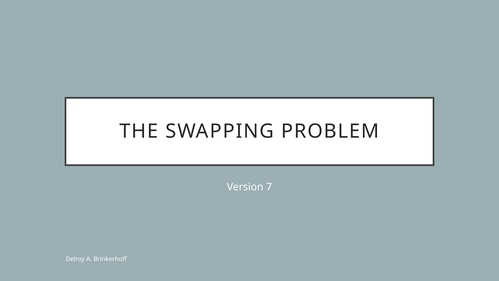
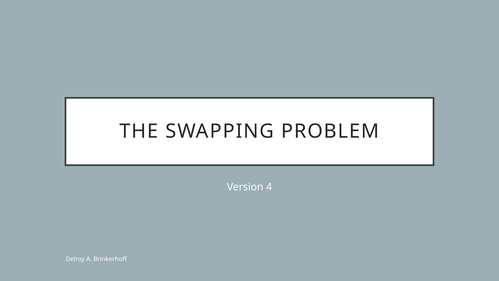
7: 7 -> 4
